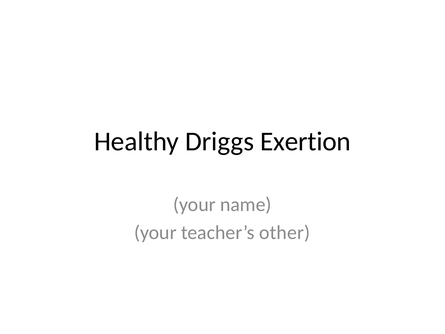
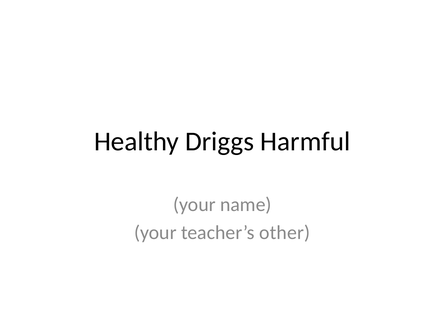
Exertion: Exertion -> Harmful
